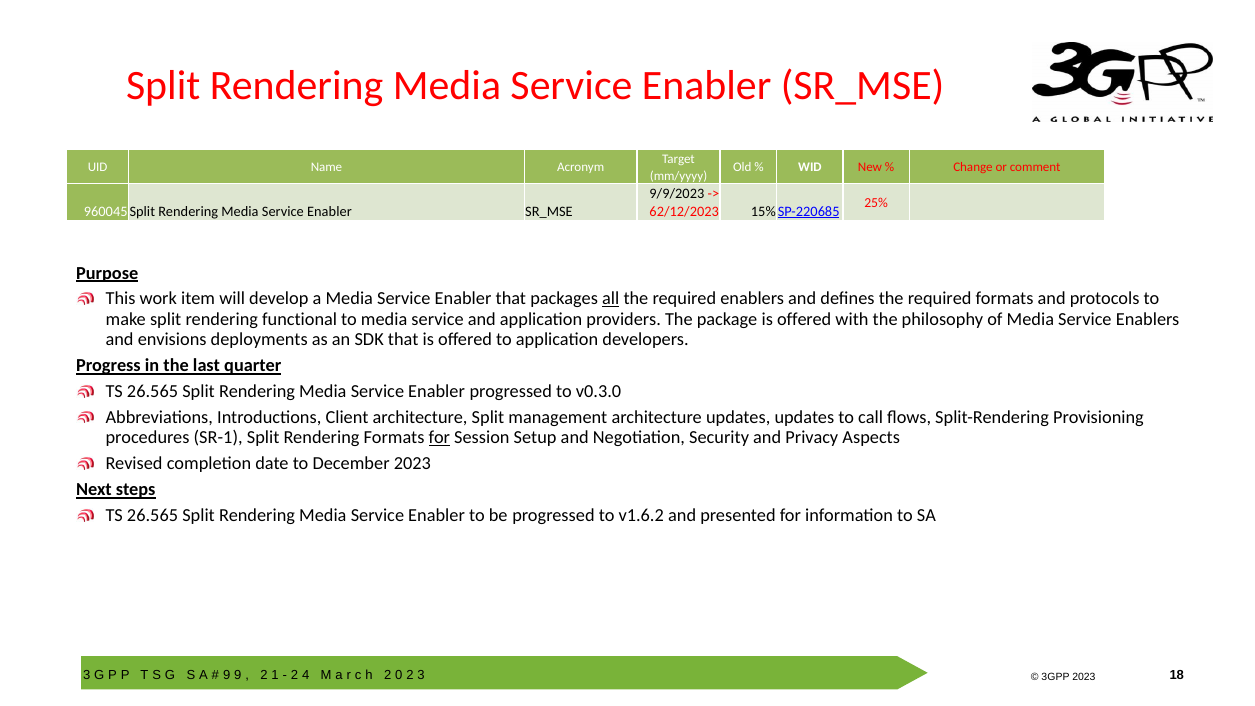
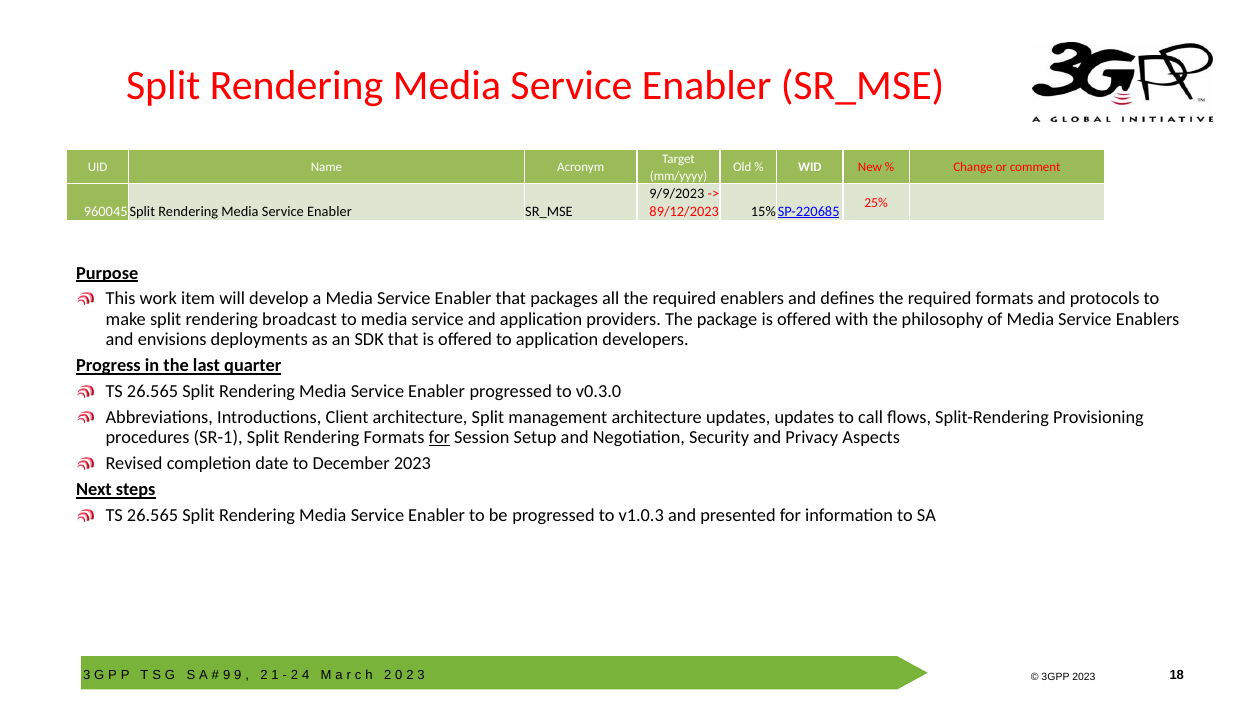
62/12/2023: 62/12/2023 -> 89/12/2023
all underline: present -> none
functional: functional -> broadcast
v1.6.2: v1.6.2 -> v1.0.3
